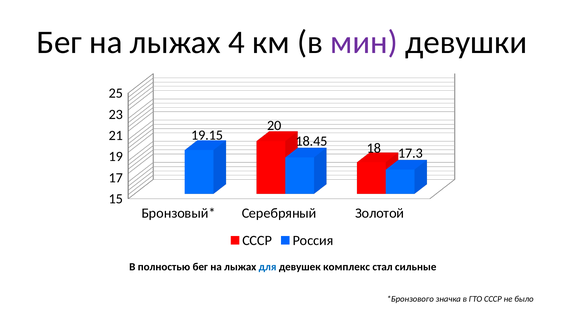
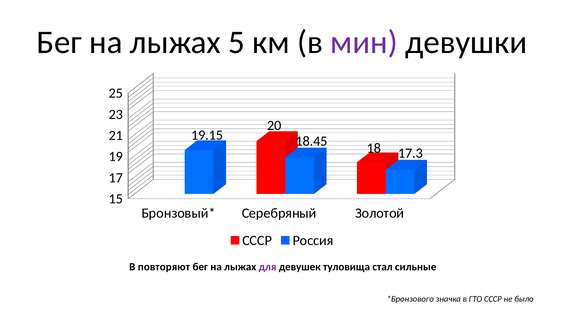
4: 4 -> 5
полностью: полностью -> повторяют
для colour: blue -> purple
комплекс: комплекс -> туловища
